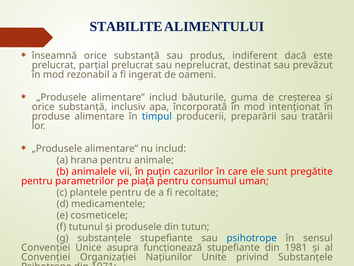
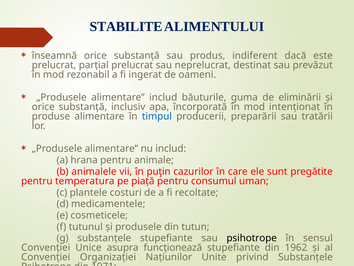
creșterea: creșterea -> eliminării
parametrilor: parametrilor -> temperatura
plantele pentru: pentru -> costuri
psihotrope at (252, 238) colour: blue -> black
1981: 1981 -> 1962
